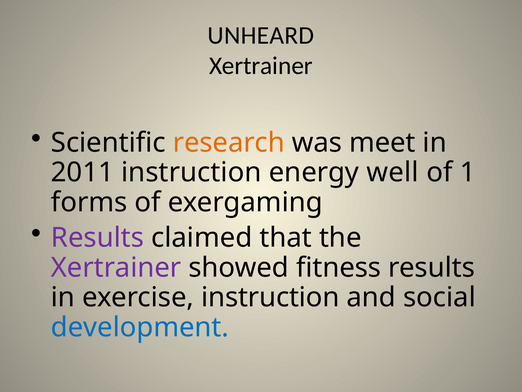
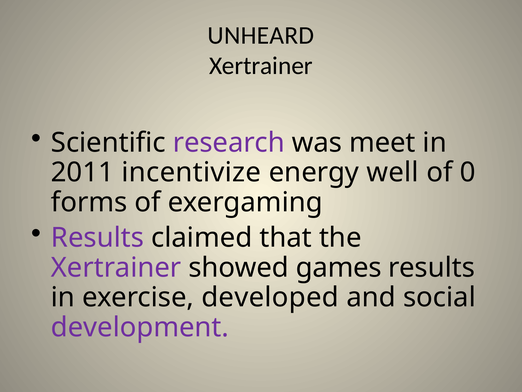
research colour: orange -> purple
2011 instruction: instruction -> incentivize
1: 1 -> 0
fitness: fitness -> games
exercise instruction: instruction -> developed
development colour: blue -> purple
